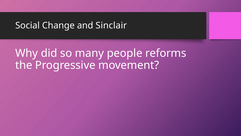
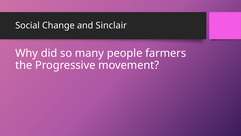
reforms: reforms -> farmers
